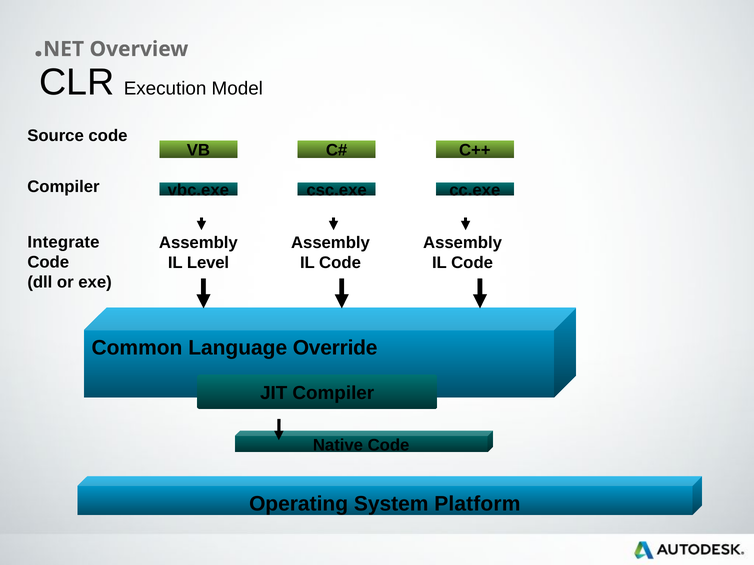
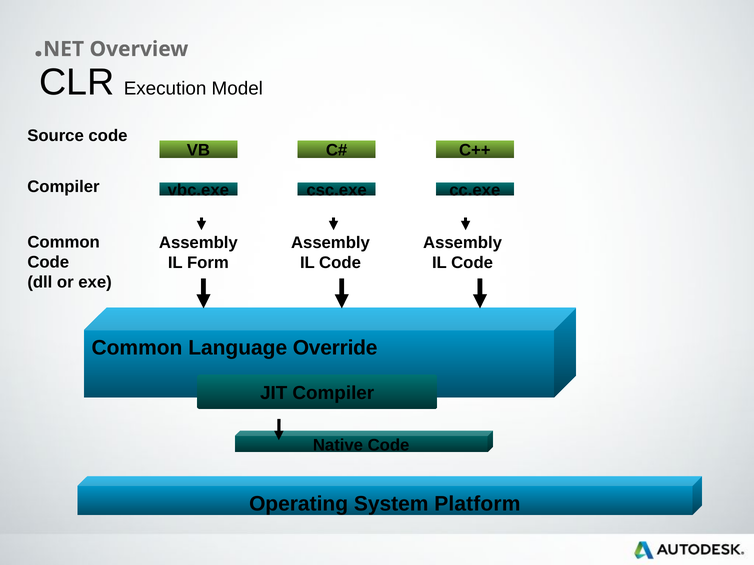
Integrate at (63, 242): Integrate -> Common
Level: Level -> Form
